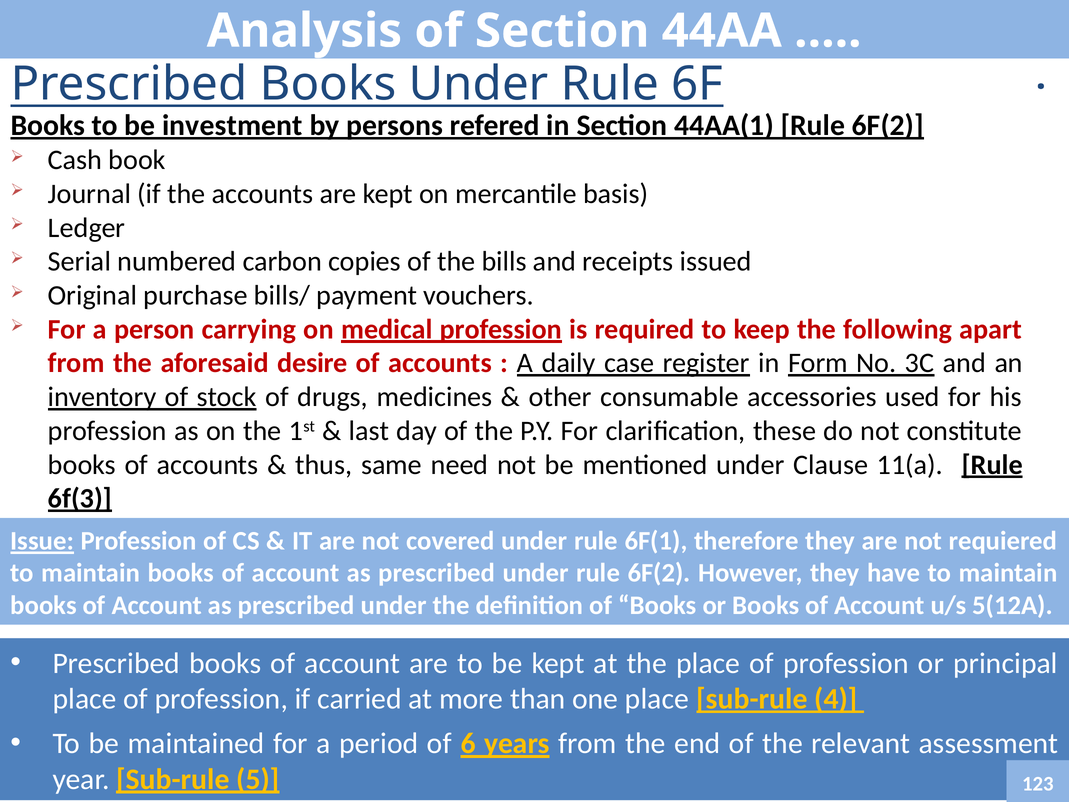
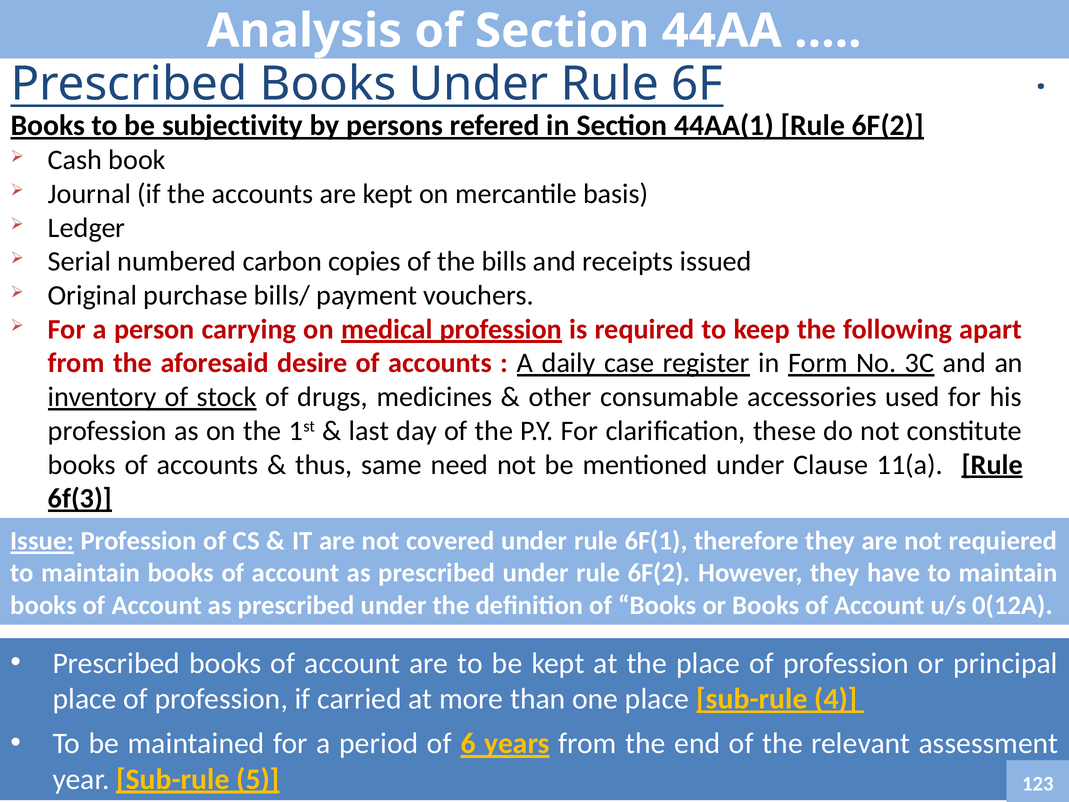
investment: investment -> subjectivity
5(12A: 5(12A -> 0(12A
